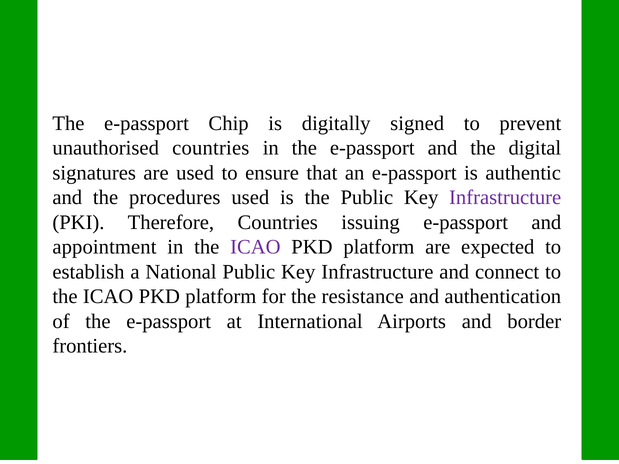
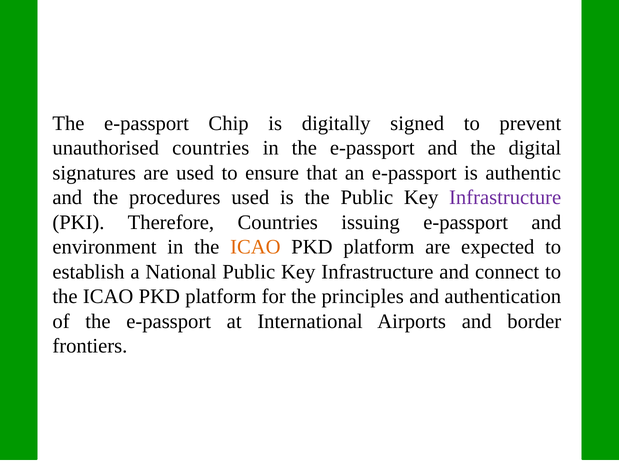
appointment: appointment -> environment
ICAO at (255, 247) colour: purple -> orange
resistance: resistance -> principles
